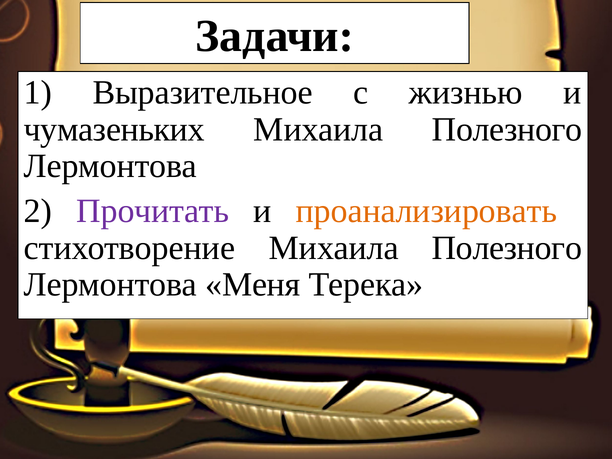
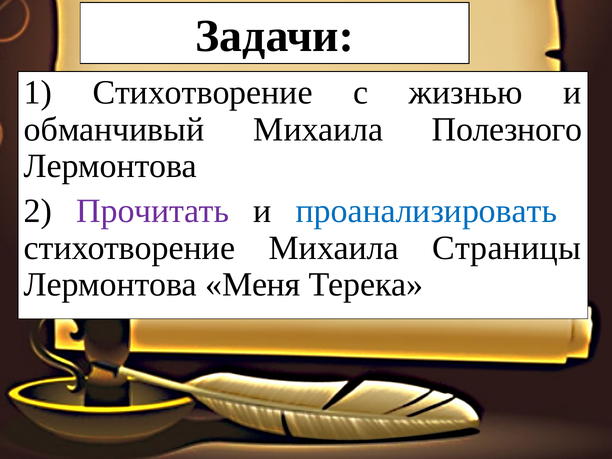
1 Выразительное: Выразительное -> Стихотворение
чумазеньких: чумазеньких -> обманчивый
проанализировать colour: orange -> blue
стихотворение Михаила Полезного: Полезного -> Страницы
